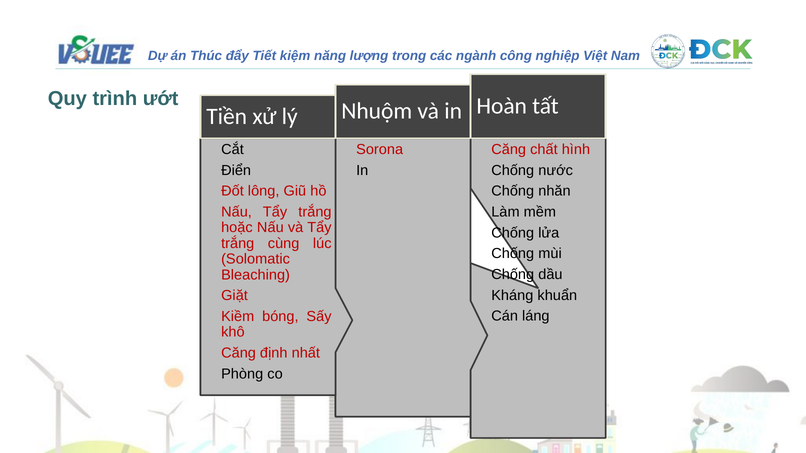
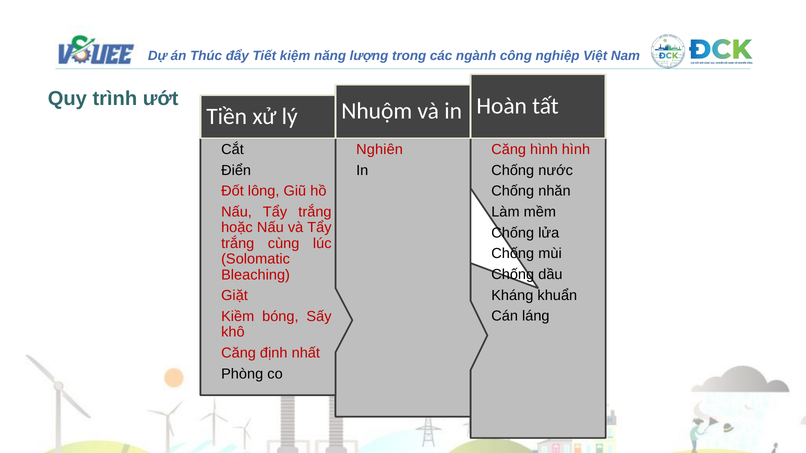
Sorona: Sorona -> Nghiên
Căng chất: chất -> hình
